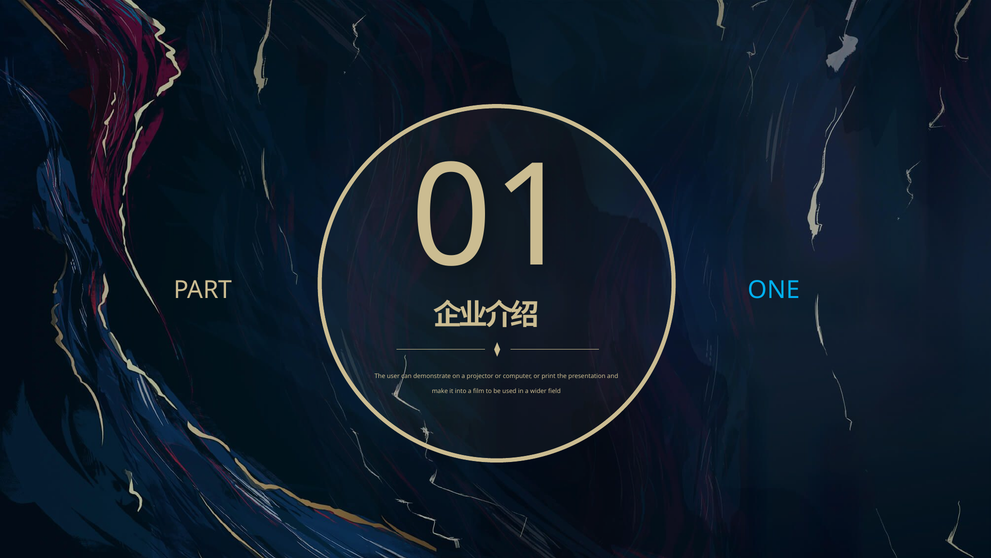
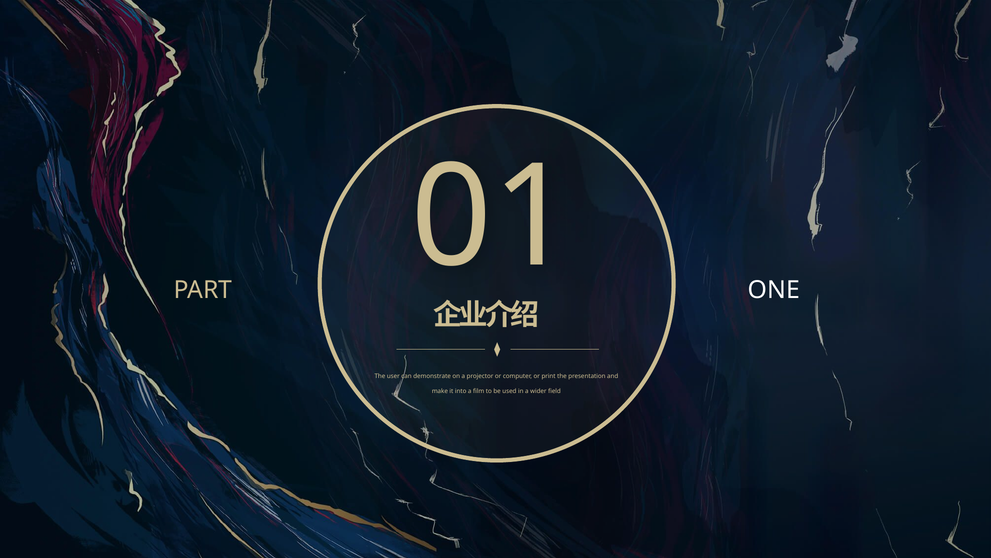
ONE colour: light blue -> white
